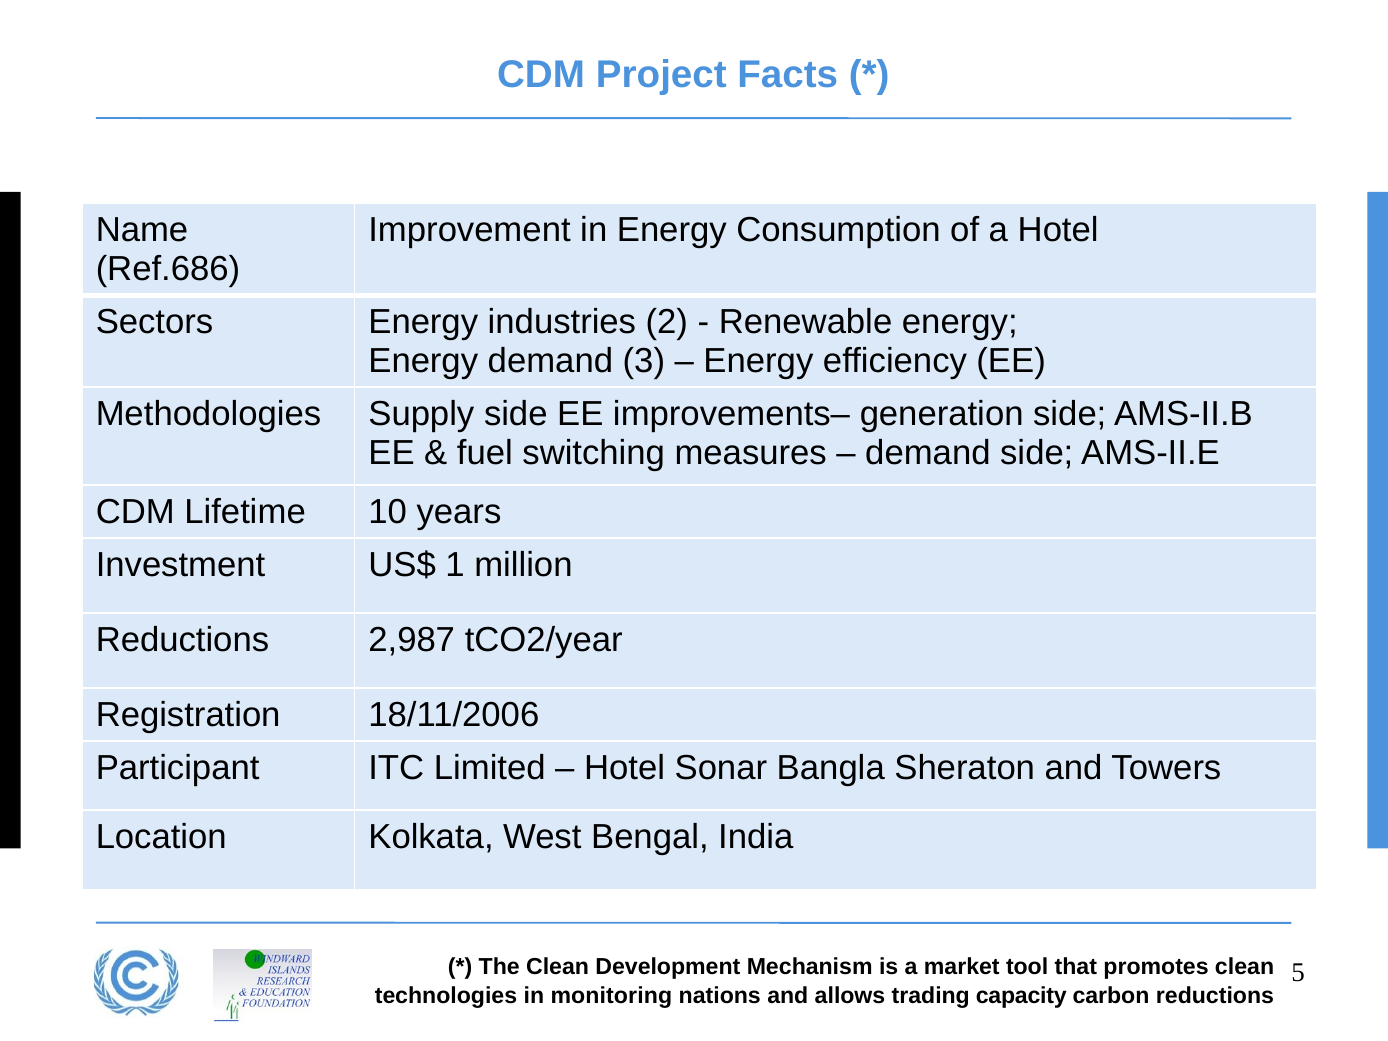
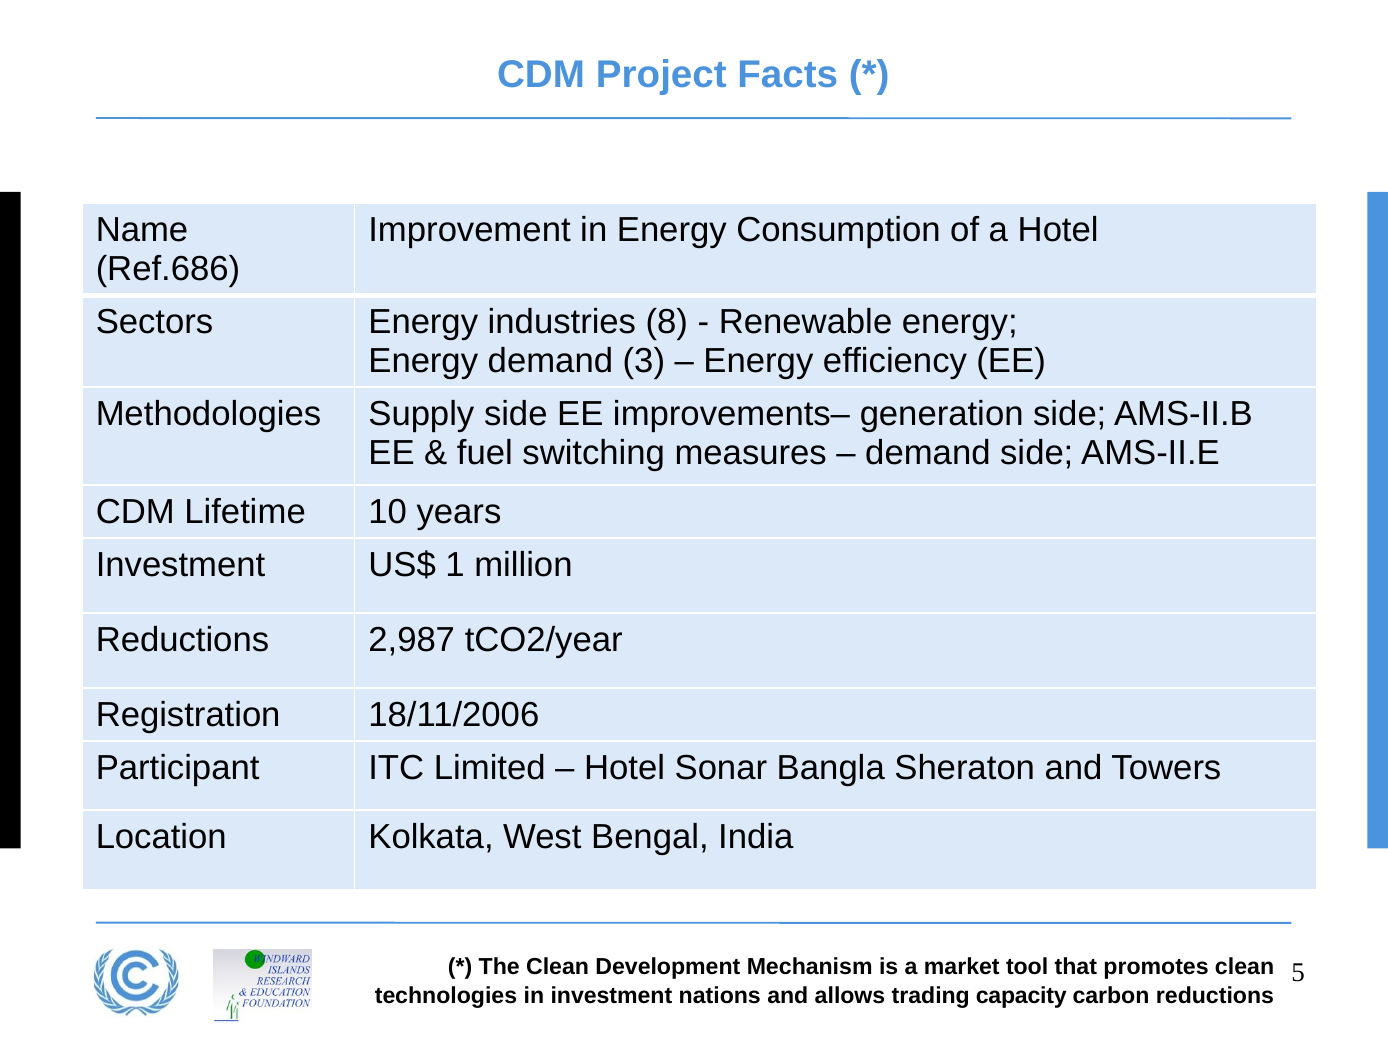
2: 2 -> 8
in monitoring: monitoring -> investment
